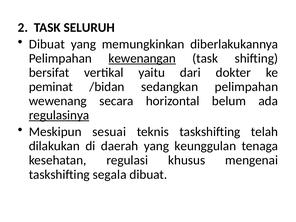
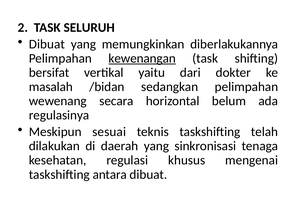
peminat: peminat -> masalah
regulasinya underline: present -> none
keunggulan: keunggulan -> sinkronisasi
segala: segala -> antara
